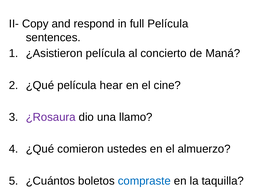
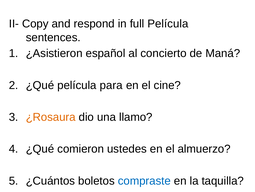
¿Asistieron película: película -> español
hear: hear -> para
¿Rosaura colour: purple -> orange
